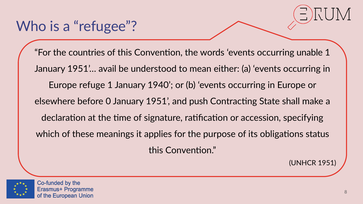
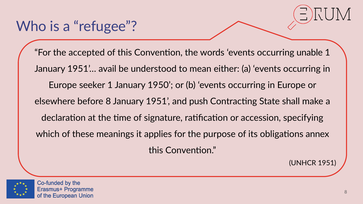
countries: countries -> accepted
refuge: refuge -> seeker
1940: 1940 -> 1950
before 0: 0 -> 8
status: status -> annex
